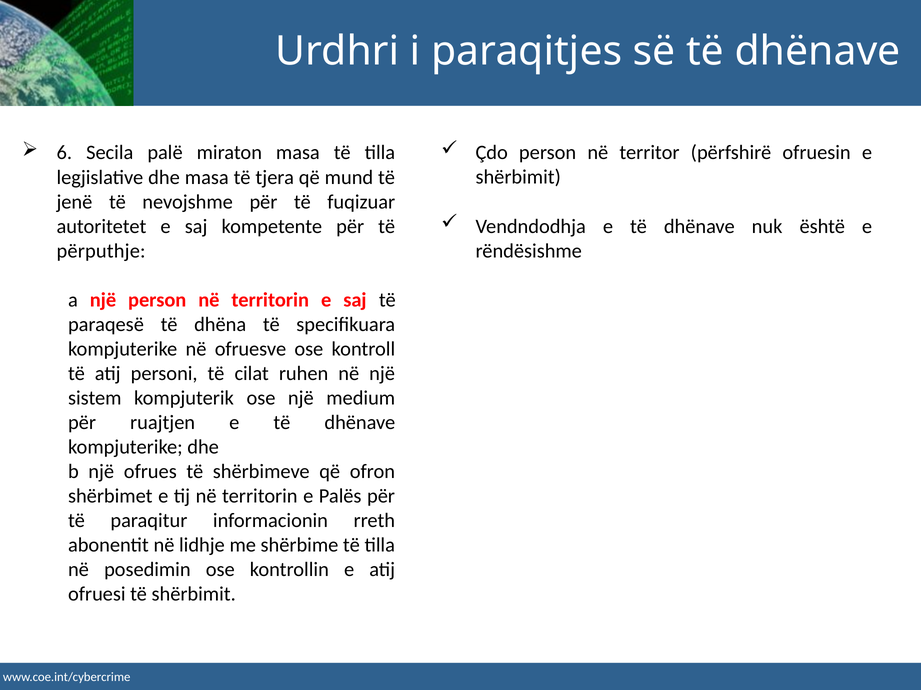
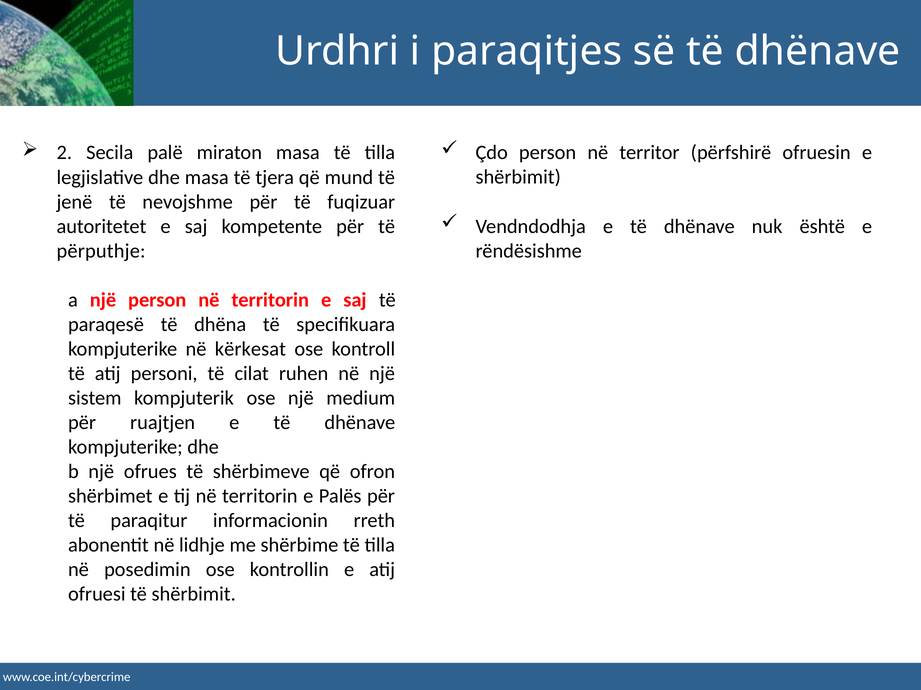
6: 6 -> 2
ofruesve: ofruesve -> kërkesat
